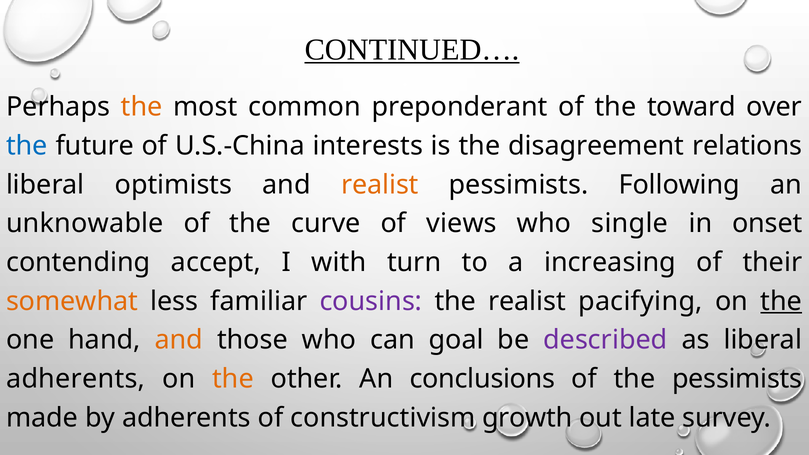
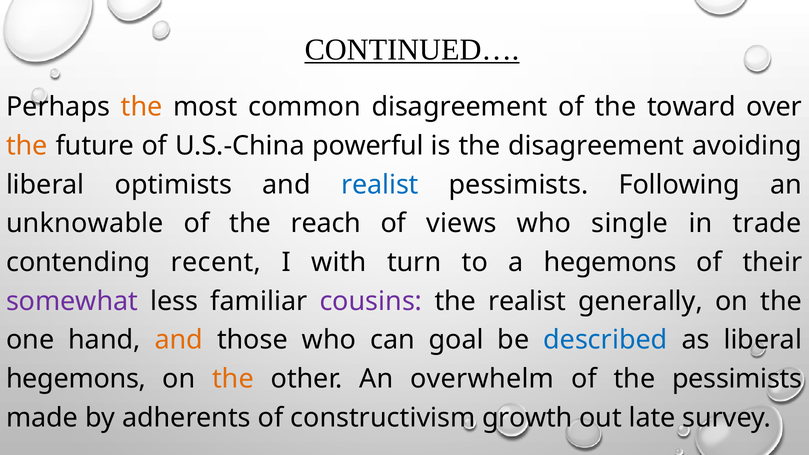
common preponderant: preponderant -> disagreement
the at (27, 146) colour: blue -> orange
interests: interests -> powerful
relations: relations -> avoiding
realist at (380, 185) colour: orange -> blue
curve: curve -> reach
onset: onset -> trade
accept: accept -> recent
a increasing: increasing -> hegemons
somewhat colour: orange -> purple
pacifying: pacifying -> generally
the at (781, 301) underline: present -> none
described colour: purple -> blue
adherents at (76, 379): adherents -> hegemons
conclusions: conclusions -> overwhelm
